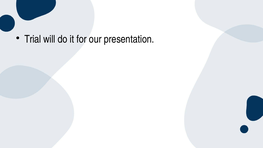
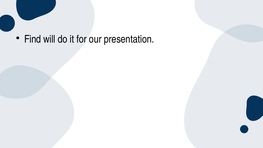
Trial: Trial -> Find
